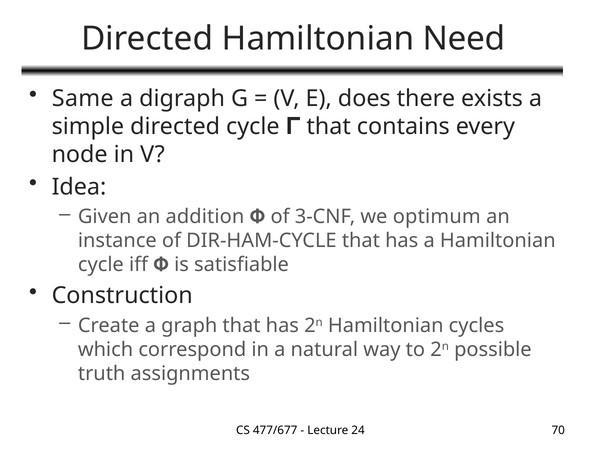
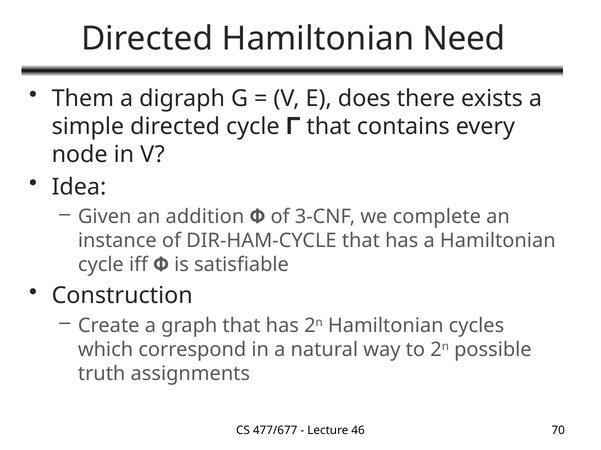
Same: Same -> Them
optimum: optimum -> complete
24: 24 -> 46
